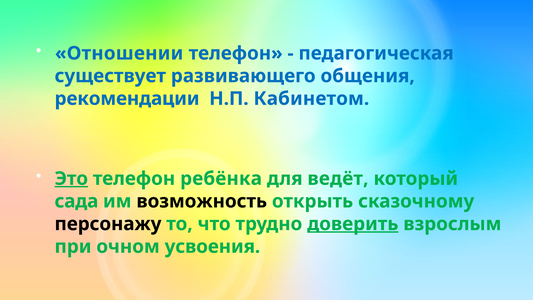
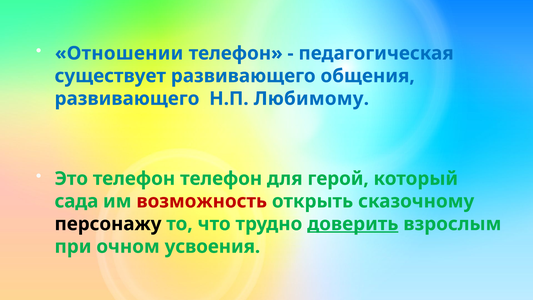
рекомендации at (127, 99): рекомендации -> развивающего
Кабинетом: Кабинетом -> Любимому
Это underline: present -> none
телефон ребёнка: ребёнка -> телефон
ведёт: ведёт -> герой
возможность colour: black -> red
